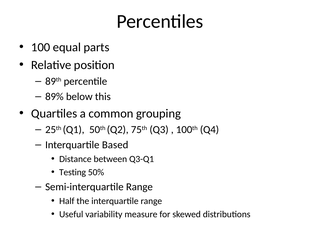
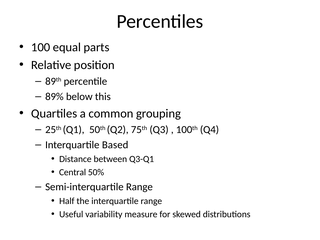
Testing: Testing -> Central
